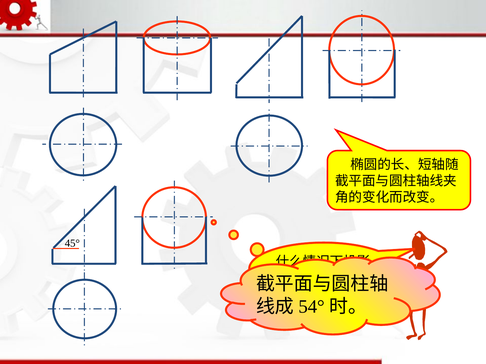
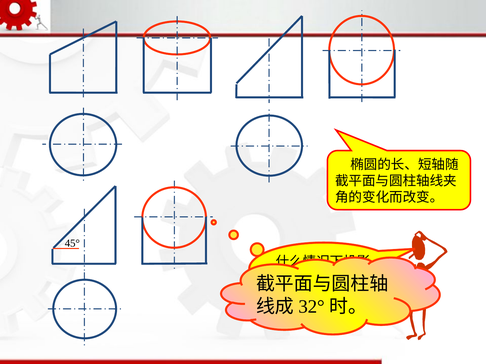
54°: 54° -> 32°
